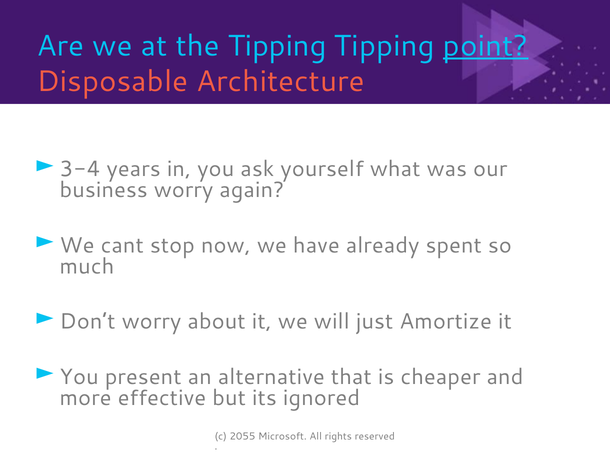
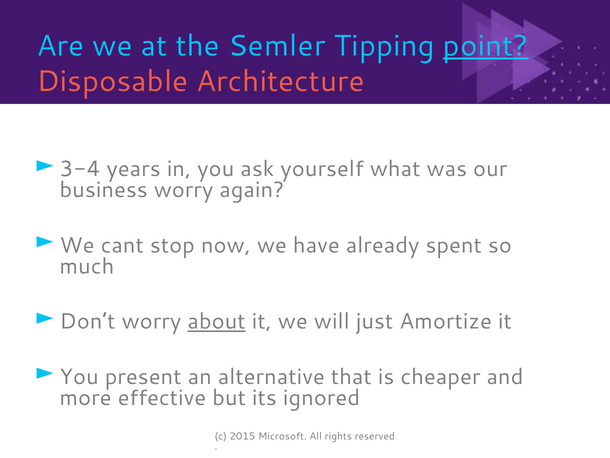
the Tipping: Tipping -> Semler
about underline: none -> present
2055: 2055 -> 2015
